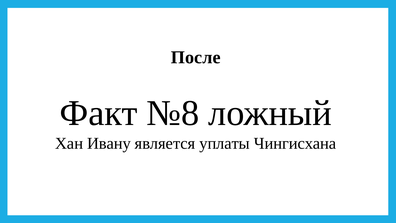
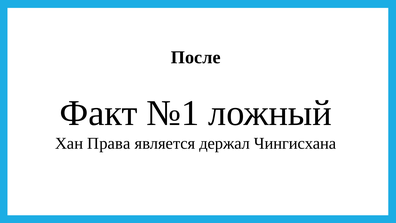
№8: №8 -> №1
Ивану: Ивану -> Права
уплаты: уплаты -> держал
